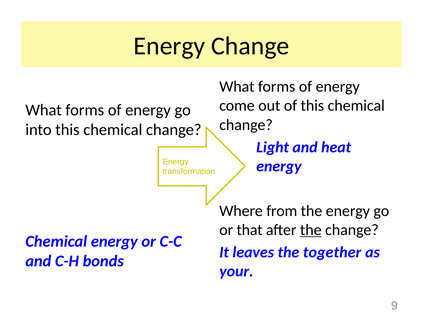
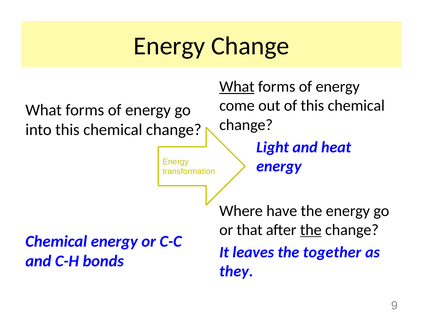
What at (237, 87) underline: none -> present
from: from -> have
your: your -> they
